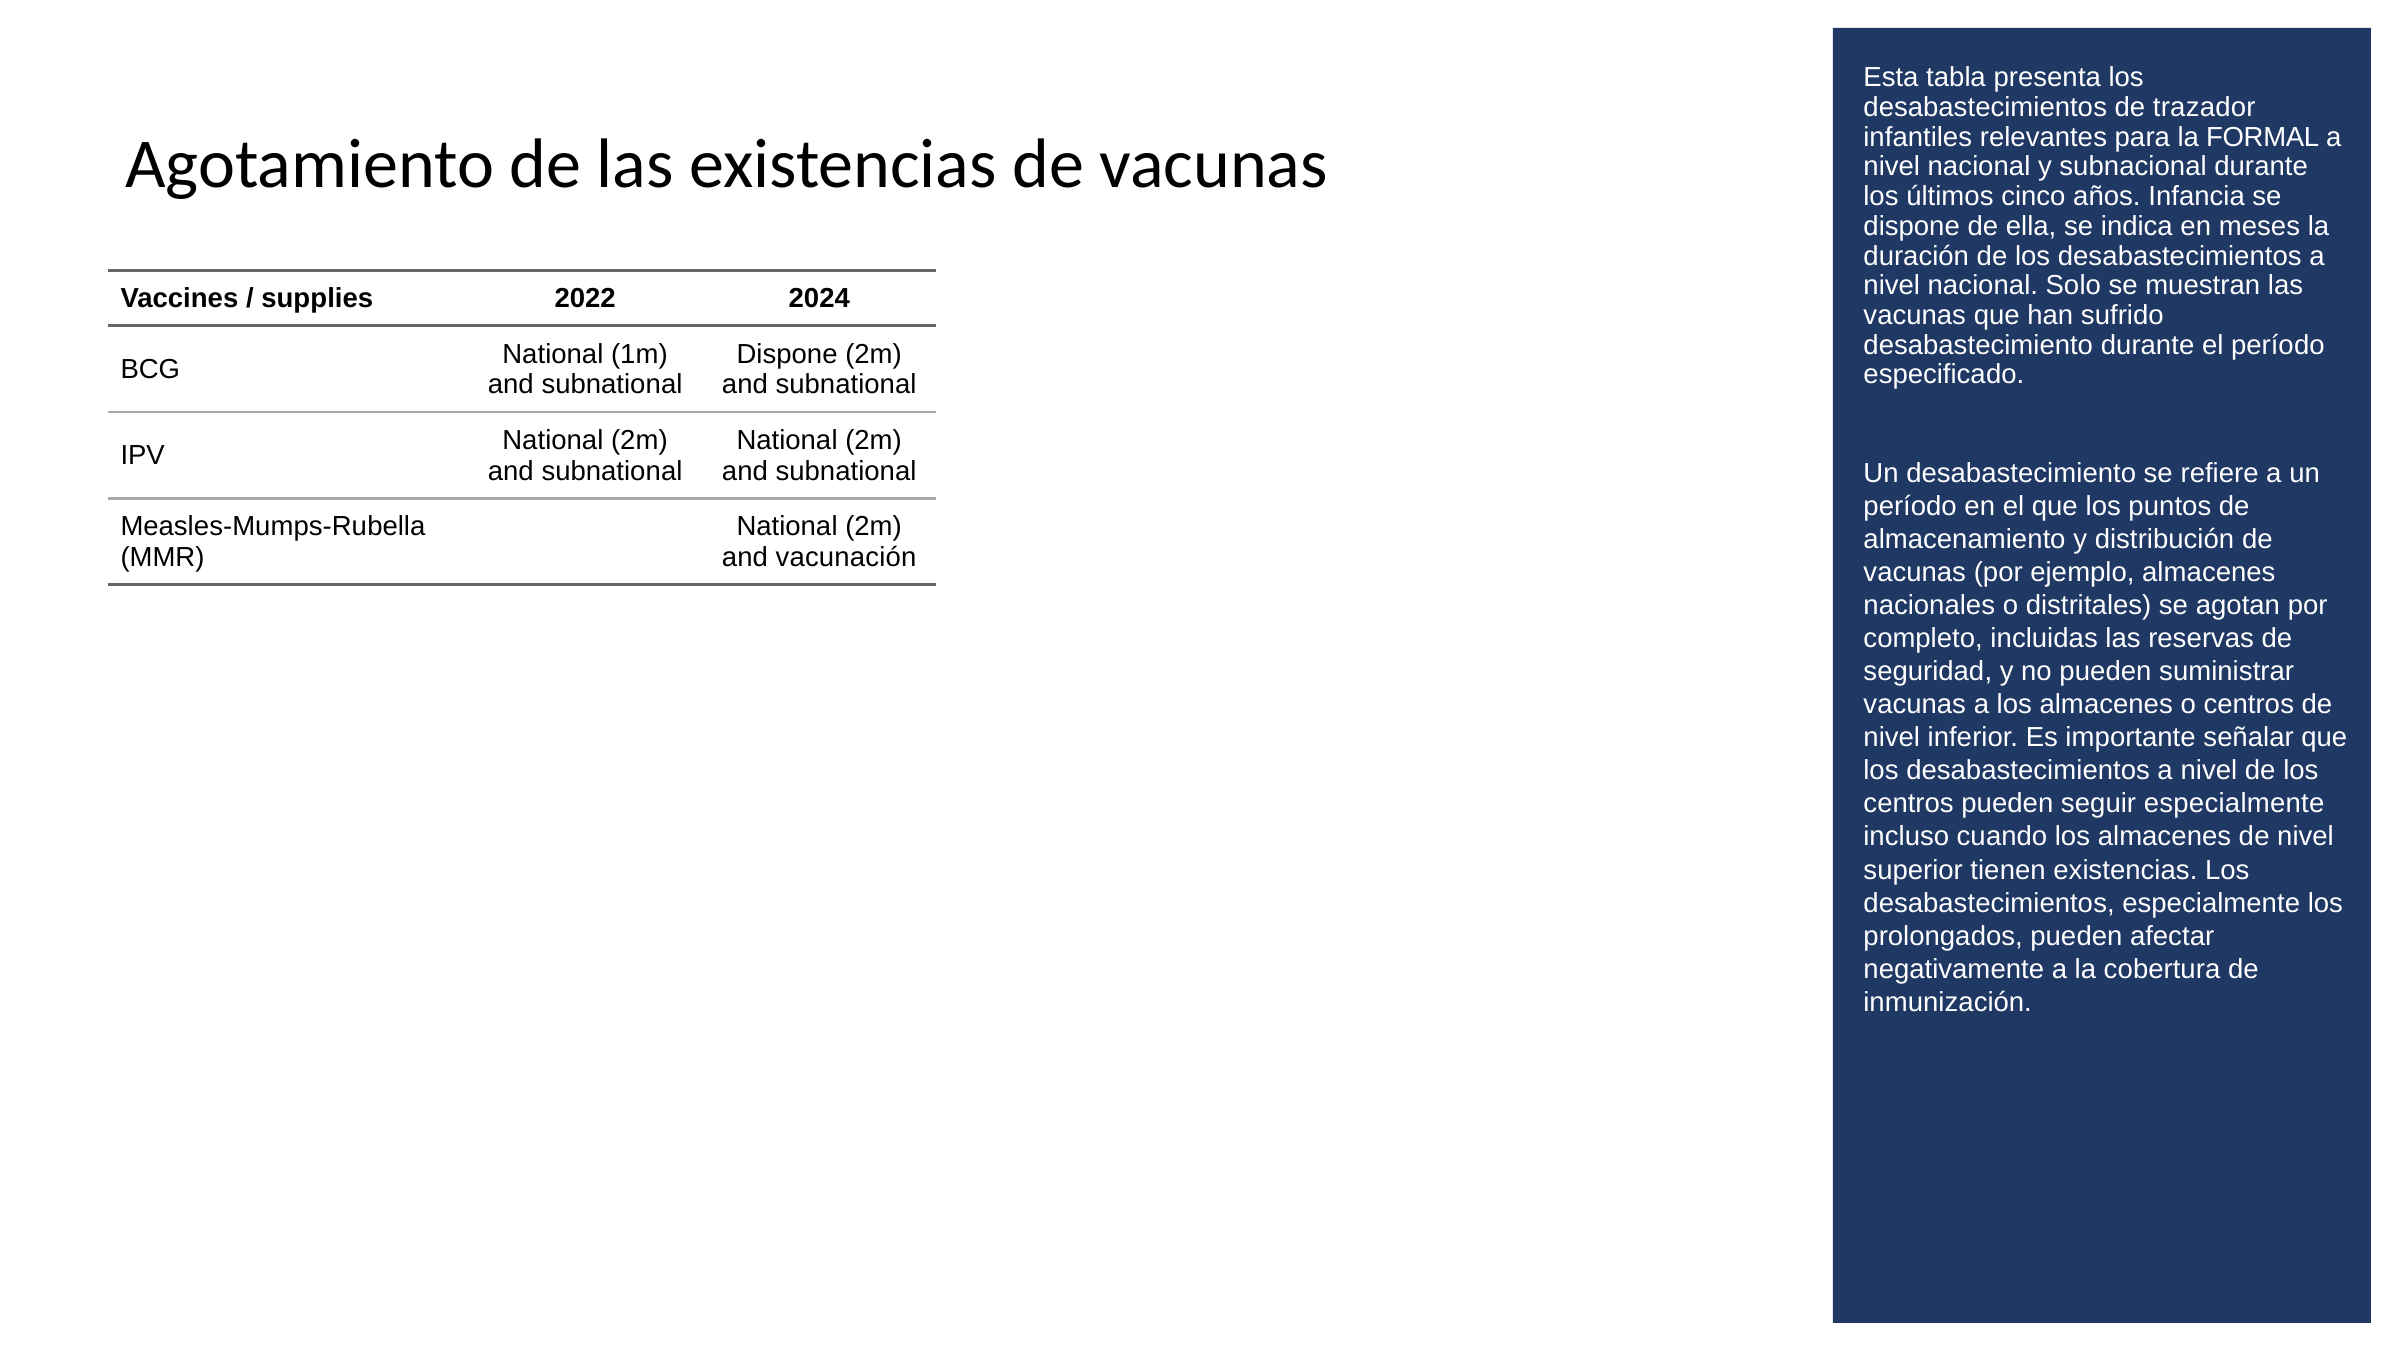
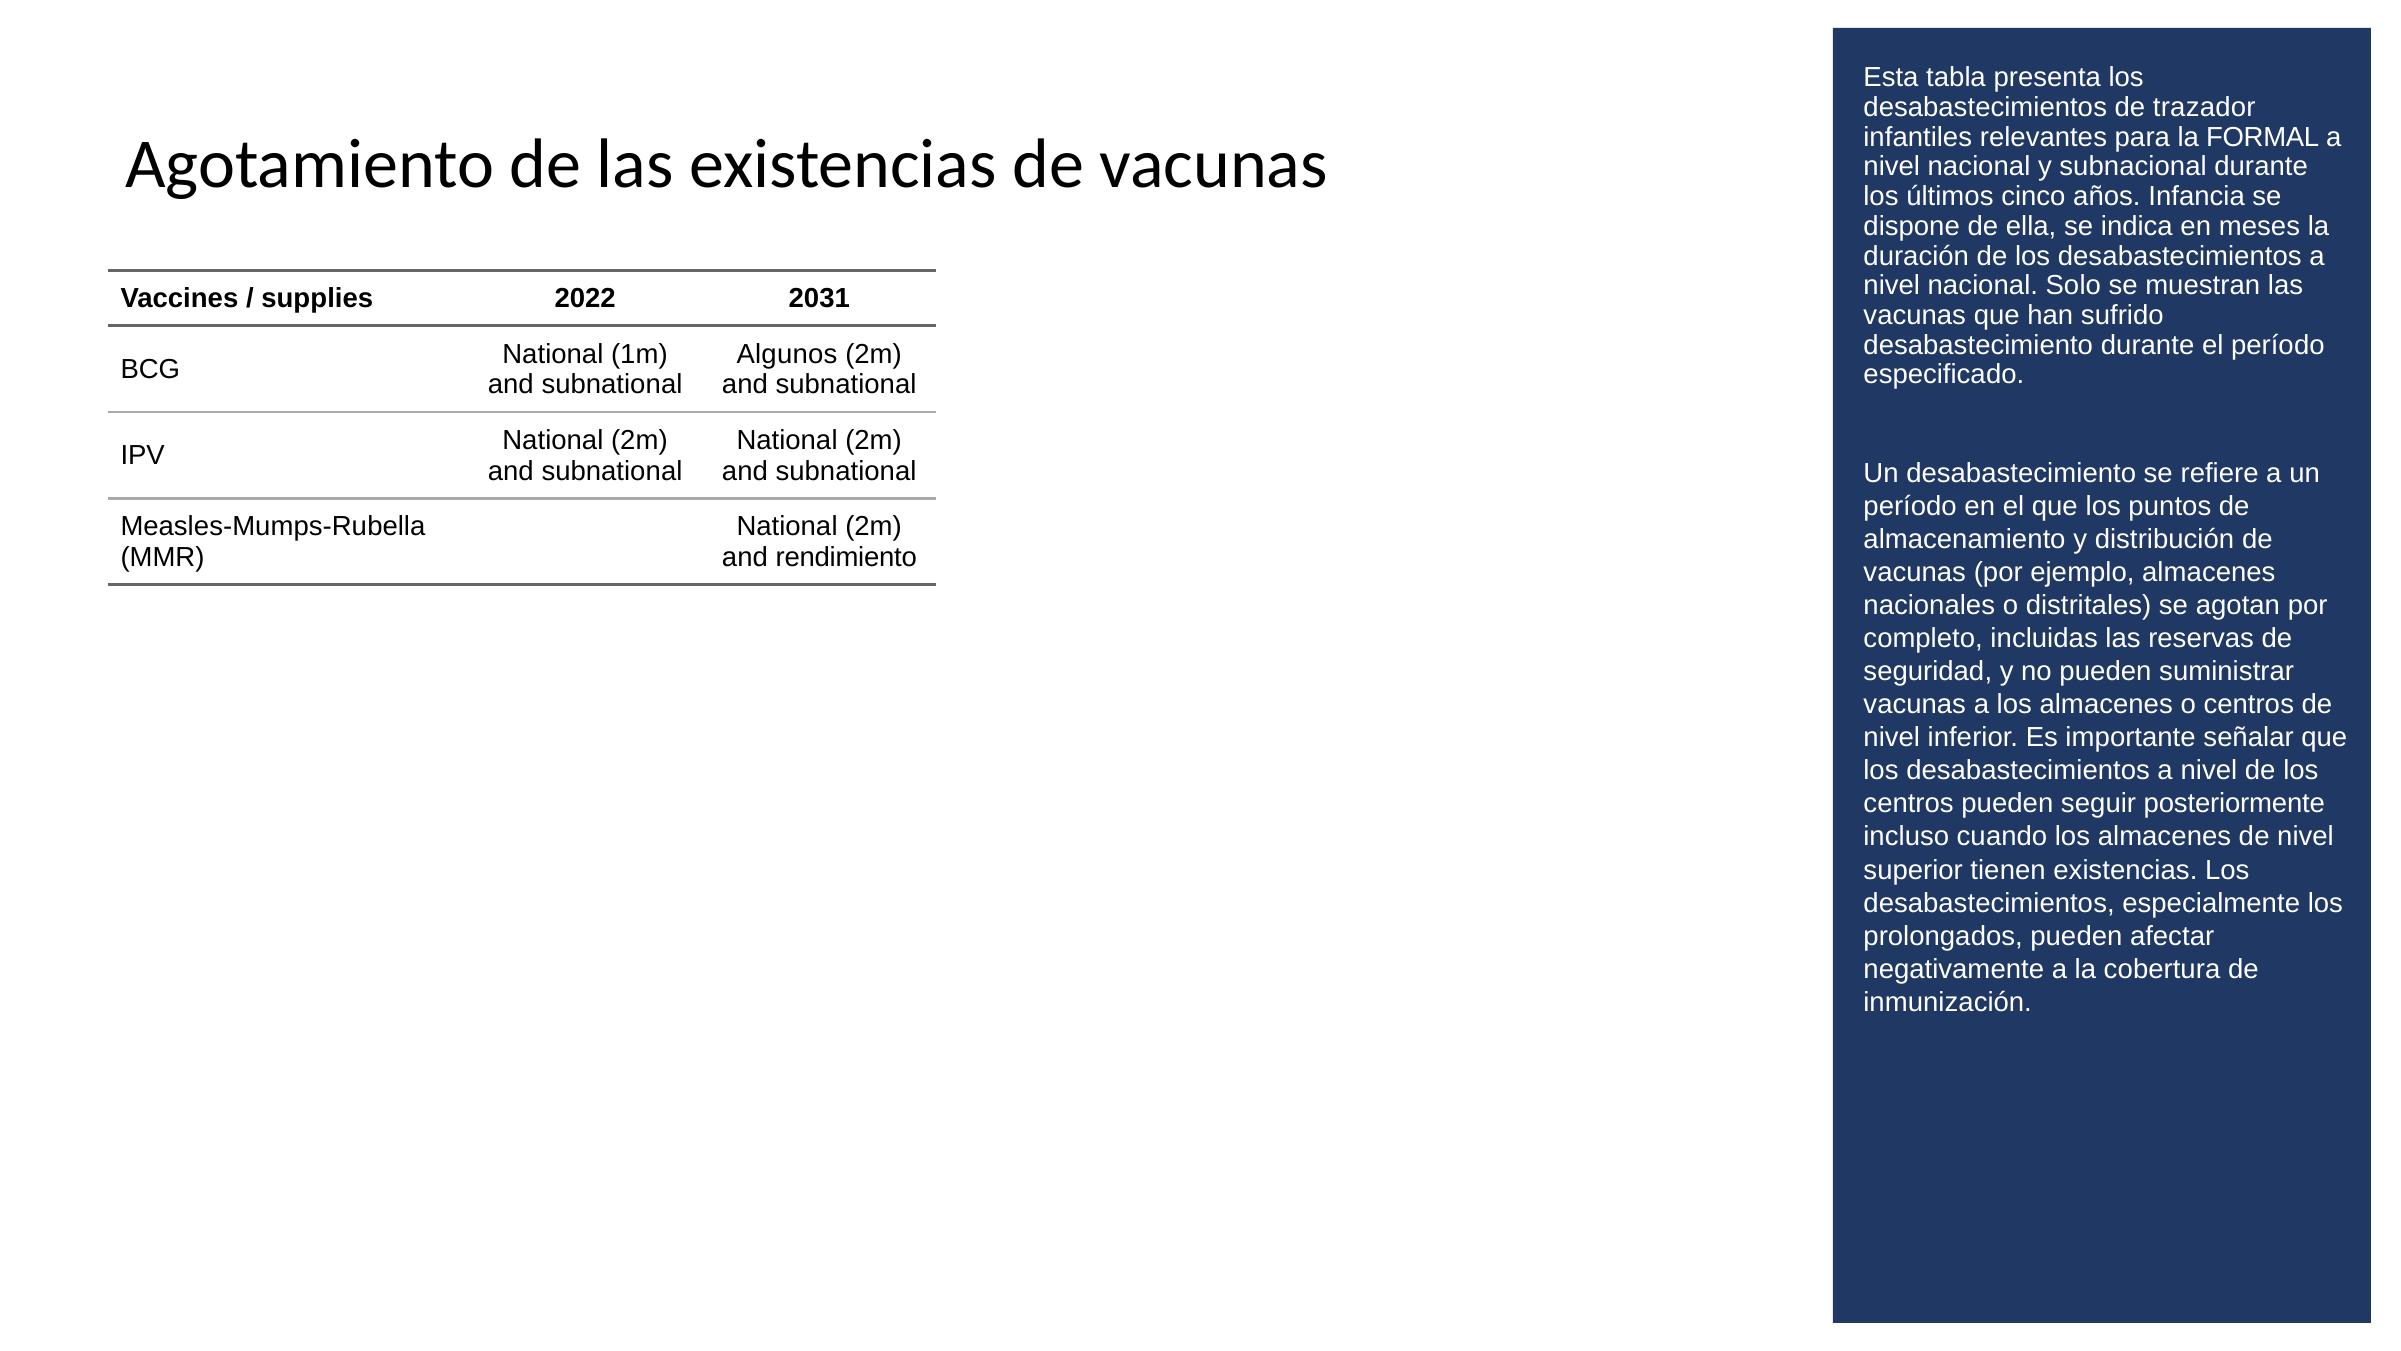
2024: 2024 -> 2031
Dispone at (787, 354): Dispone -> Algunos
vacunación: vacunación -> rendimiento
seguir especialmente: especialmente -> posteriormente
